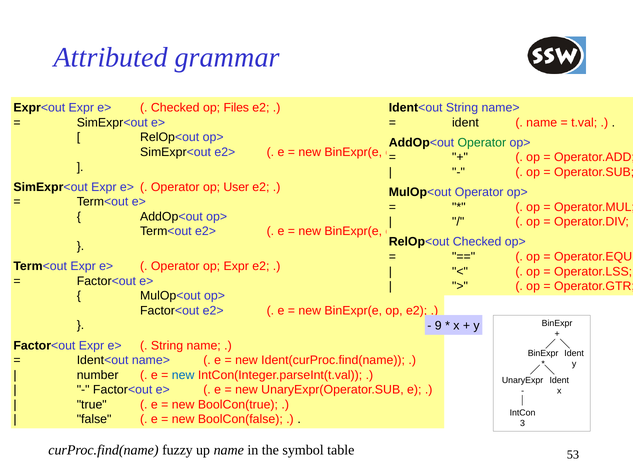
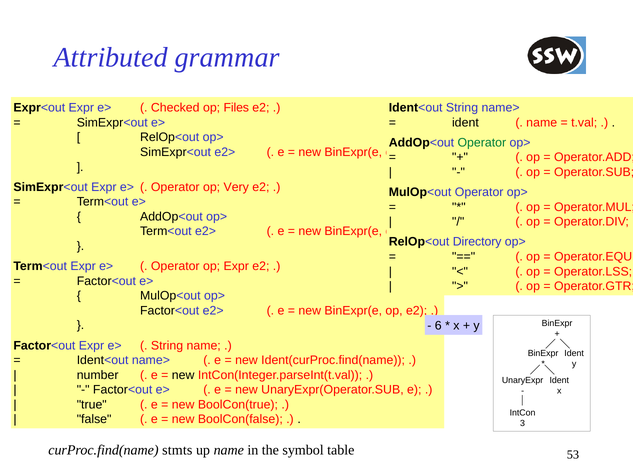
User: User -> Very
RelOp<out Checked: Checked -> Directory
9: 9 -> 6
new at (183, 375) colour: blue -> black
fuzzy: fuzzy -> stmts
